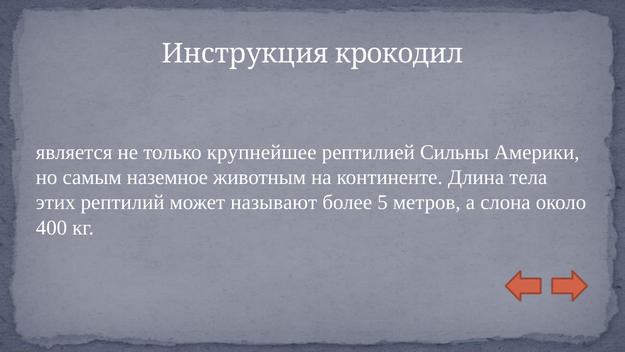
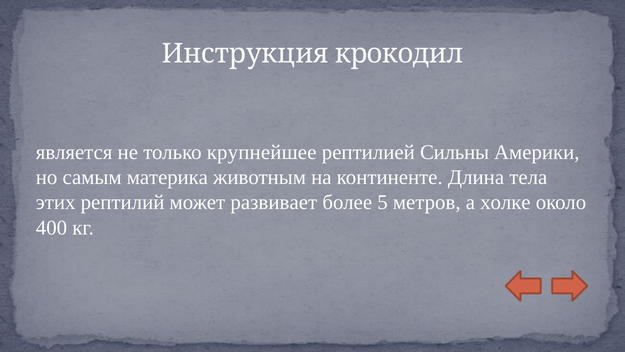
наземное: наземное -> материка
называют: называют -> развивает
слона: слона -> холке
